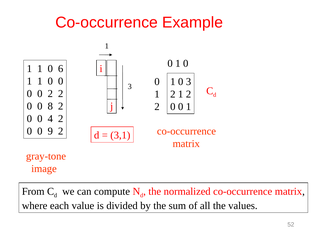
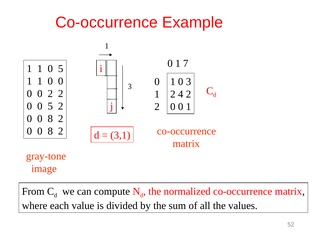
0 1 0: 0 -> 7
1 0 6: 6 -> 5
1 at (181, 94): 1 -> 4
0 0 8: 8 -> 5
4 at (50, 119): 4 -> 8
9 at (50, 131): 9 -> 8
